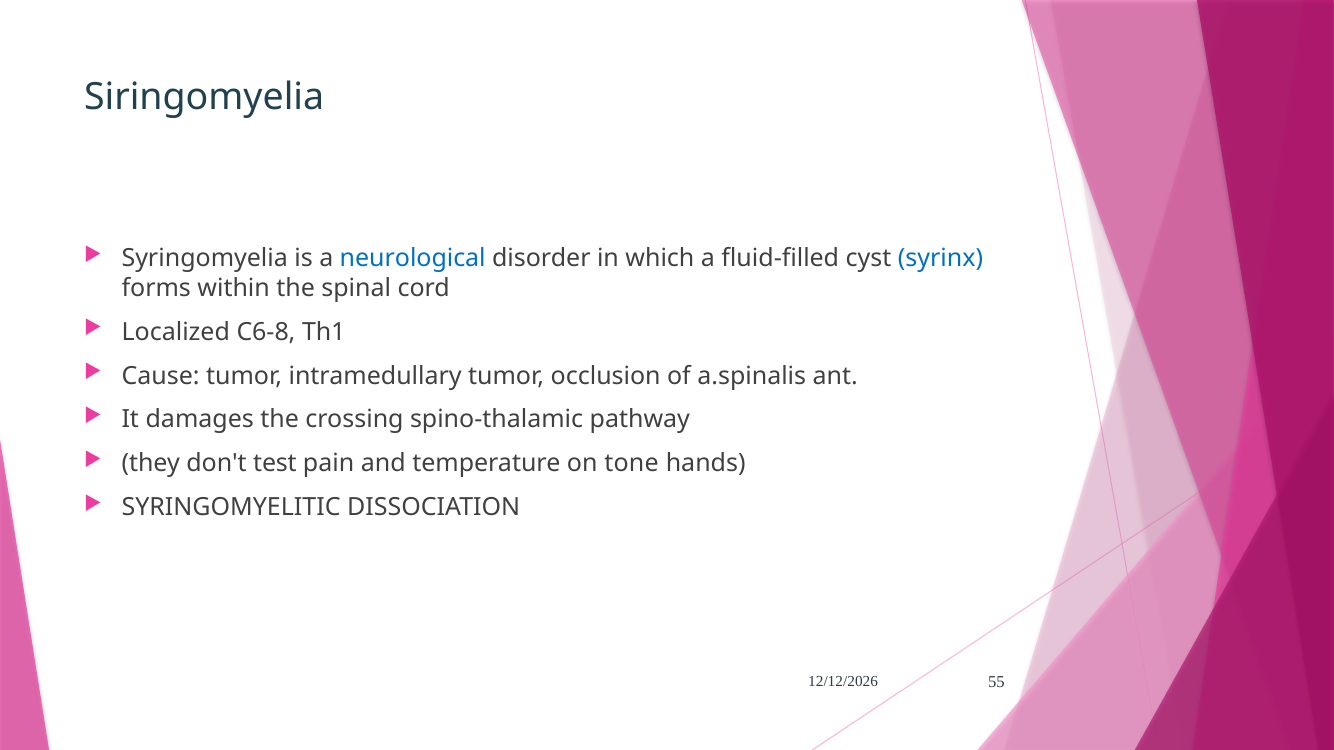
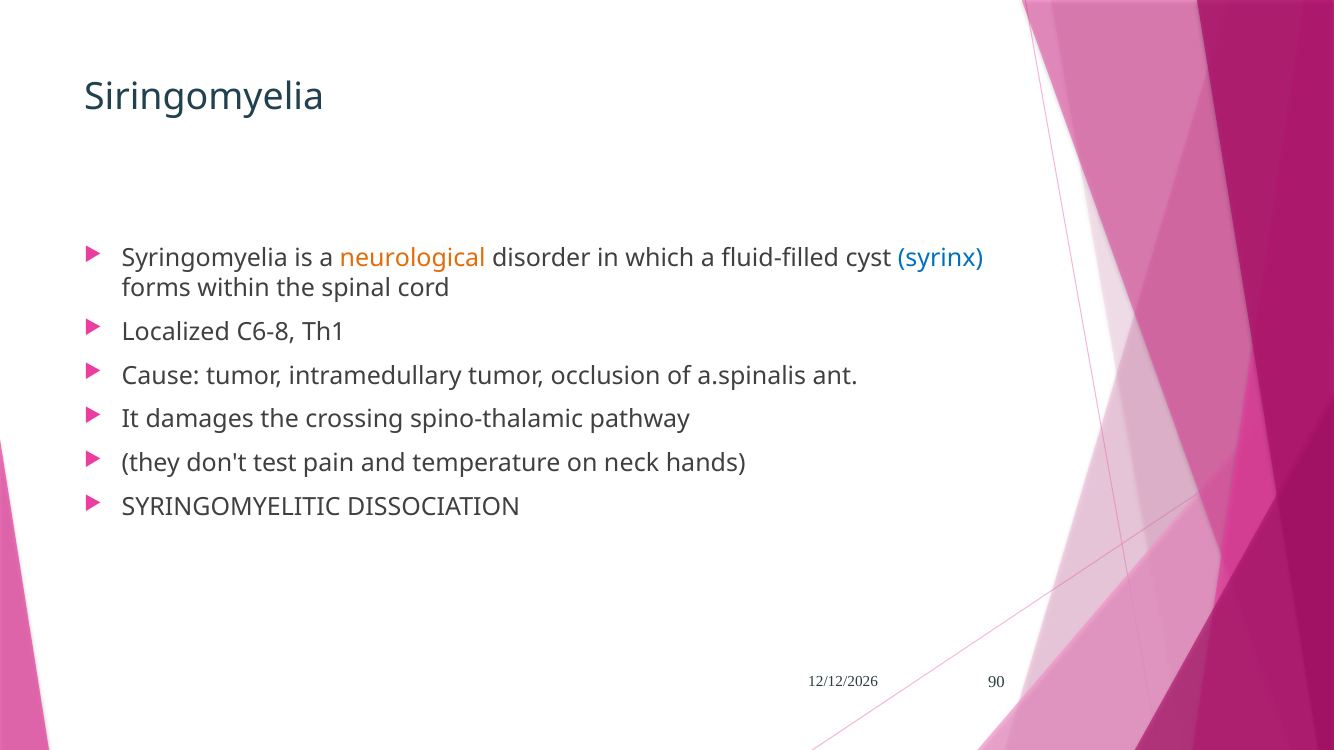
neurological colour: blue -> orange
tone: tone -> neck
55: 55 -> 90
